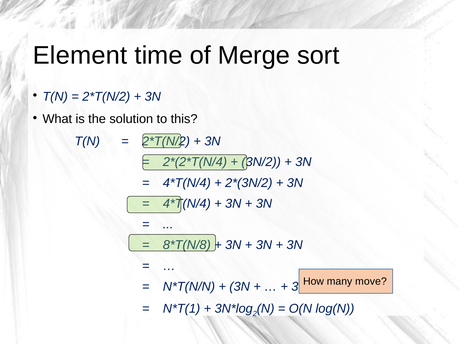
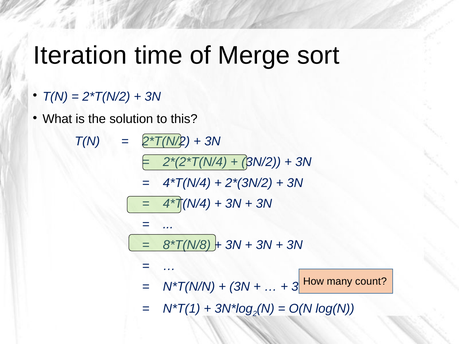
Element: Element -> Iteration
move: move -> count
